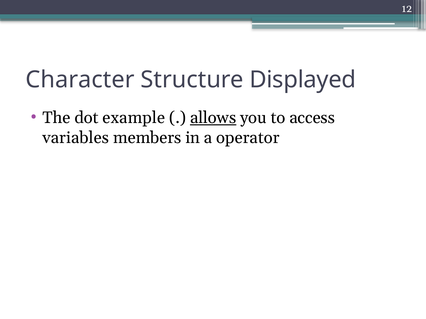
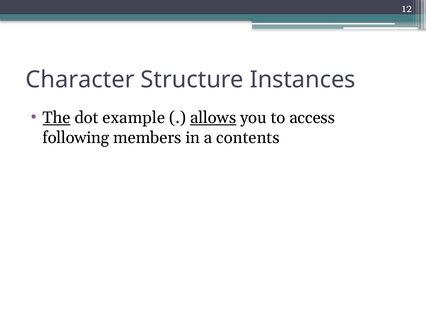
Displayed: Displayed -> Instances
The underline: none -> present
variables: variables -> following
operator: operator -> contents
